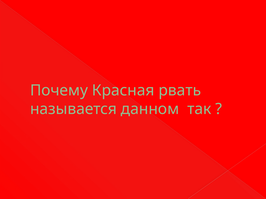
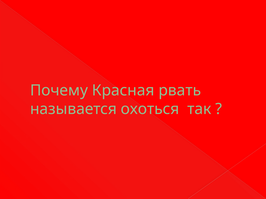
данном: данном -> охоться
